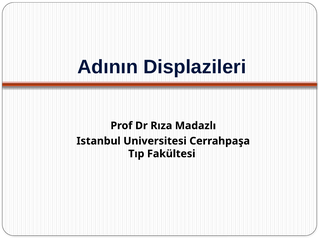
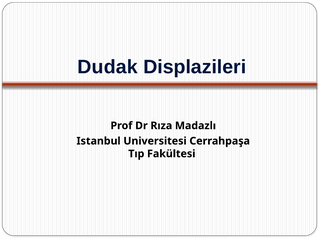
Adının: Adının -> Dudak
